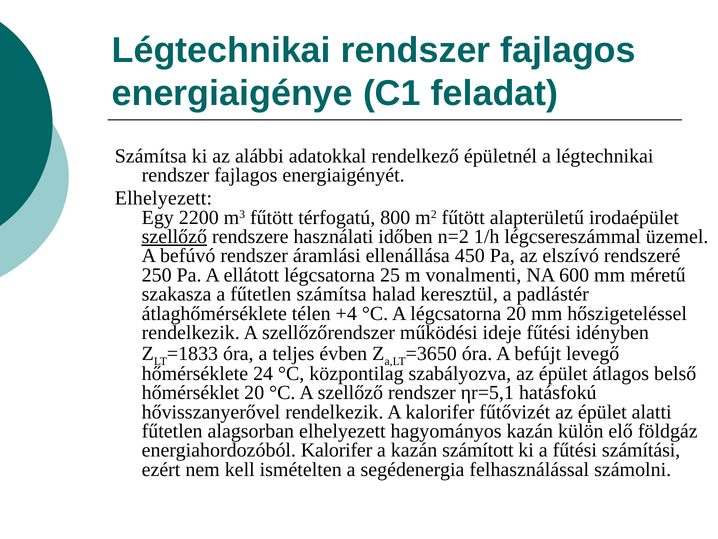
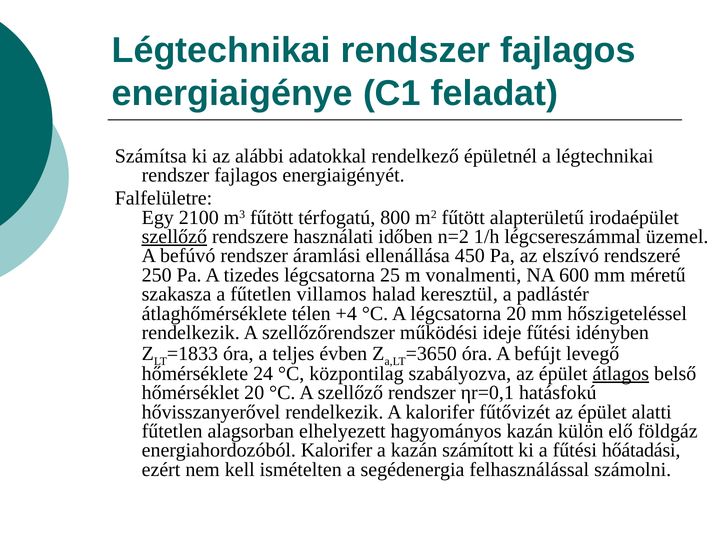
Elhelyezett at (163, 198): Elhelyezett -> Falfelületre
2200: 2200 -> 2100
ellátott: ellátott -> tizedes
fűtetlen számítsa: számítsa -> villamos
átlagos underline: none -> present
ηr=5,1: ηr=5,1 -> ηr=0,1
számítási: számítási -> hőátadási
